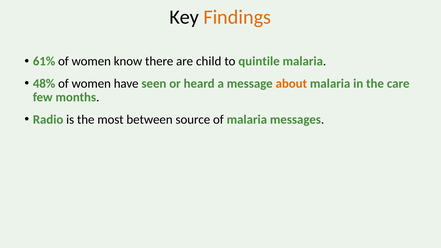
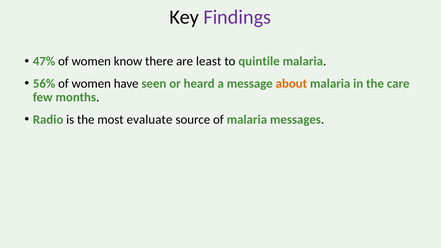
Findings colour: orange -> purple
61%: 61% -> 47%
child: child -> least
48%: 48% -> 56%
between: between -> evaluate
